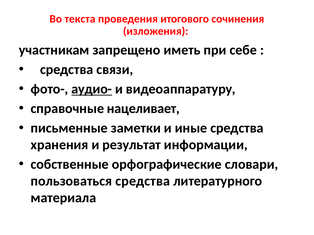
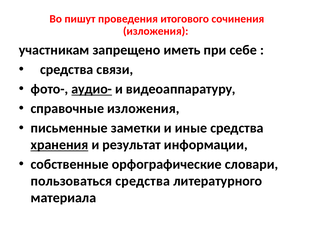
текста: текста -> пишут
справочные нацеливает: нацеливает -> изложения
хранения underline: none -> present
